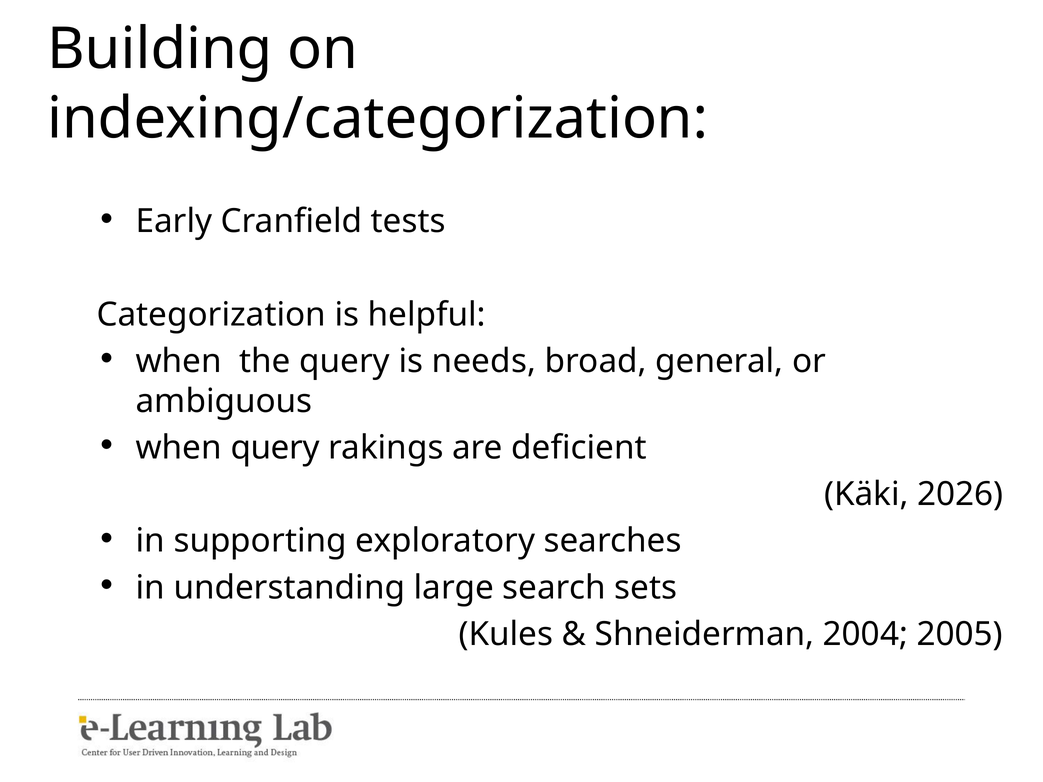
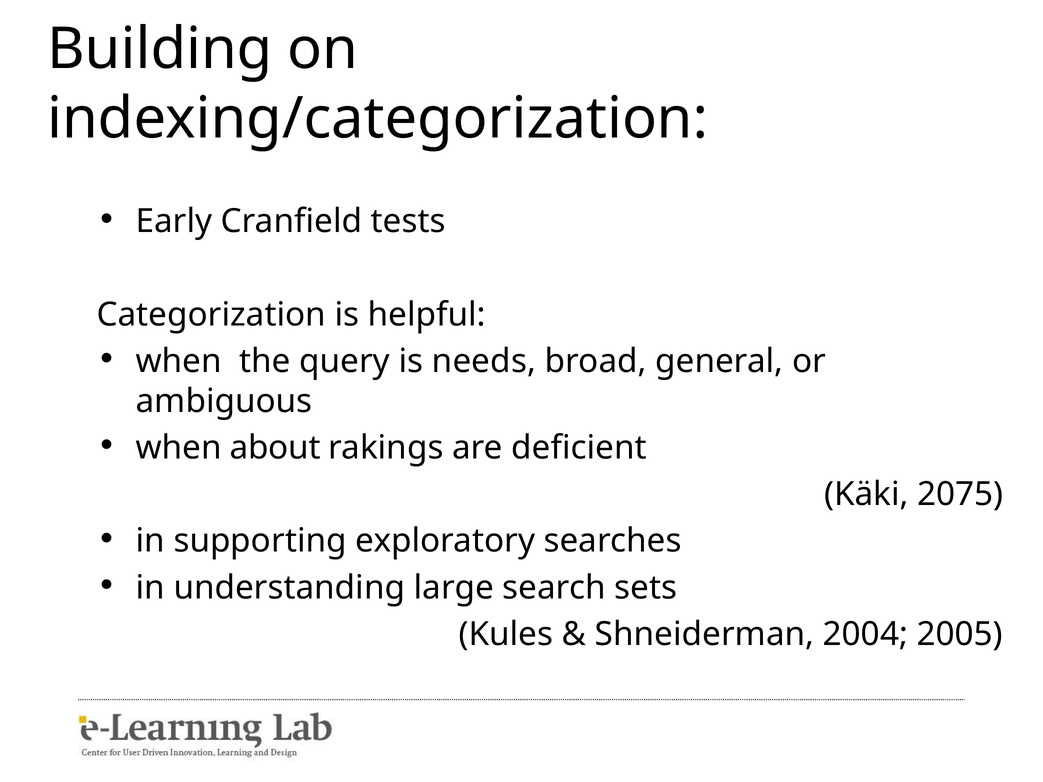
when query: query -> about
2026: 2026 -> 2075
